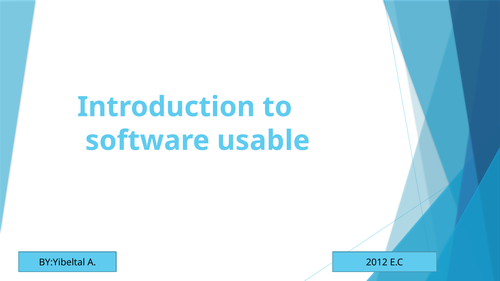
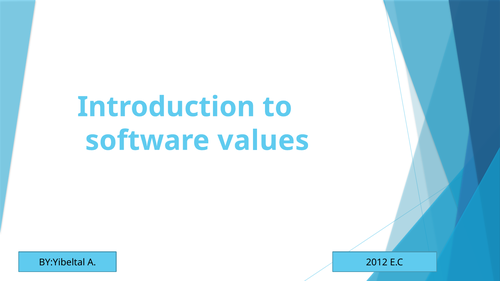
usable: usable -> values
